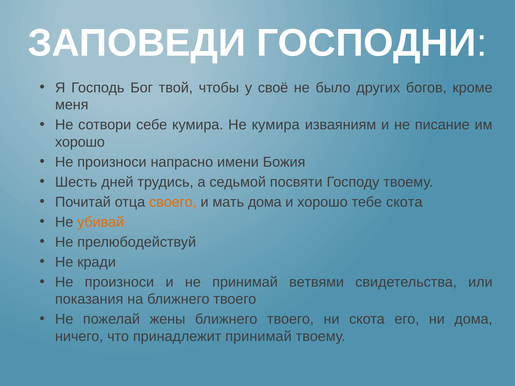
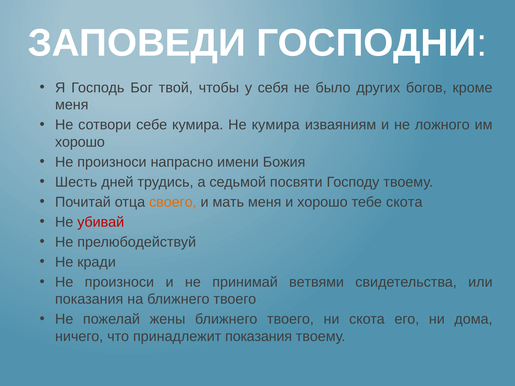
своё: своё -> себя
писание: писание -> ложного
мать дома: дома -> меня
убивай colour: orange -> red
принадлежит принимай: принимай -> показания
